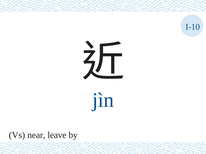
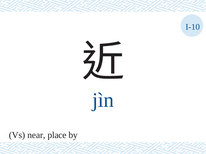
leave: leave -> place
